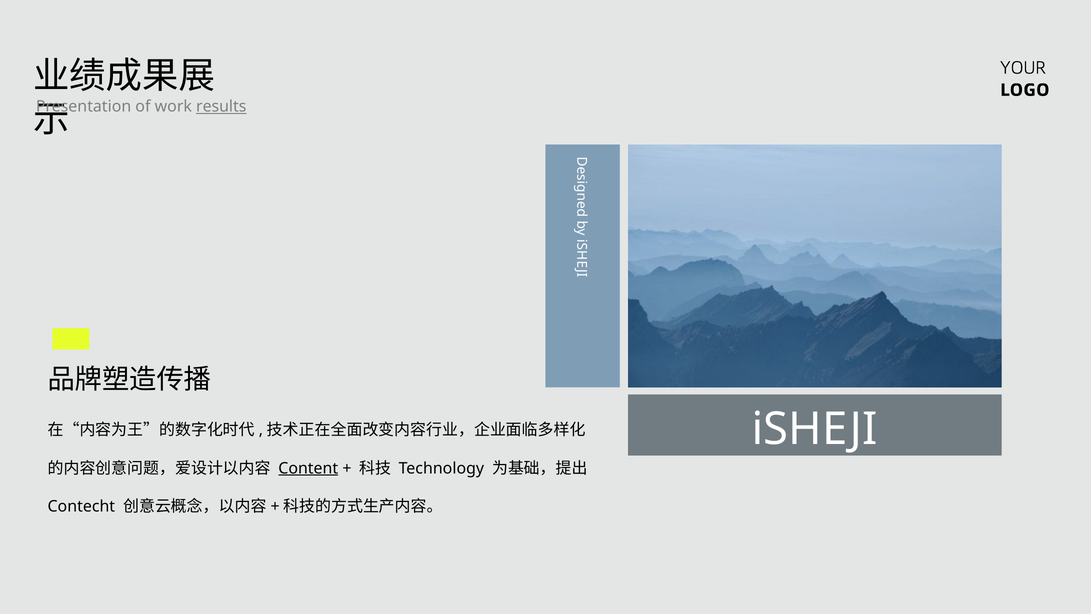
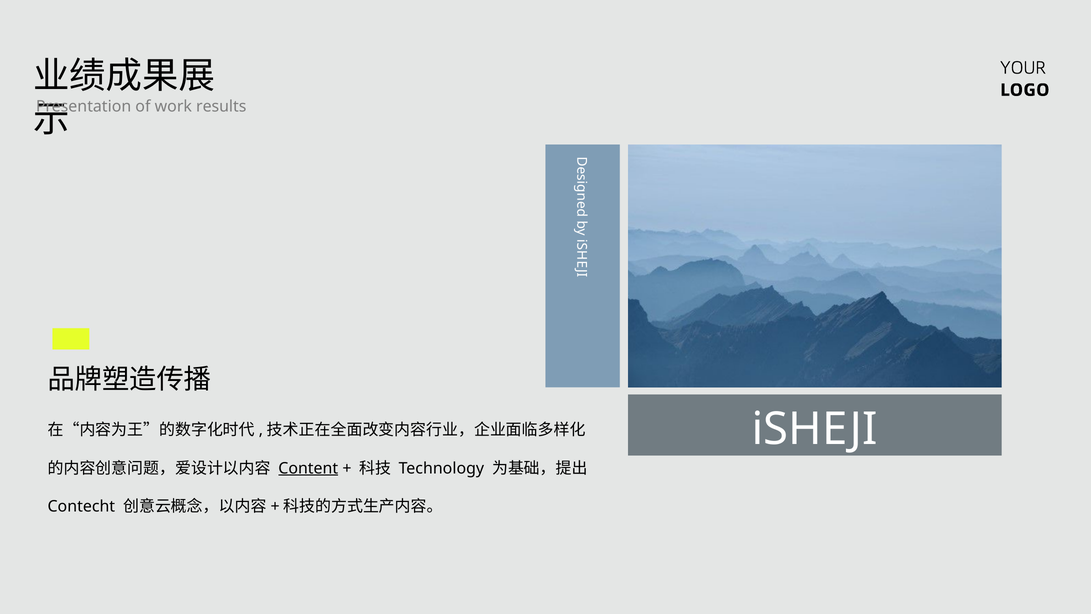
results underline: present -> none
